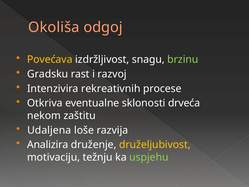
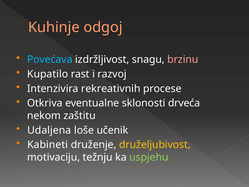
Okoliša: Okoliša -> Kuhinje
Povećava colour: yellow -> light blue
brzinu colour: light green -> pink
Gradsku: Gradsku -> Kupatilo
razvija: razvija -> učenik
Analizira: Analizira -> Kabineti
